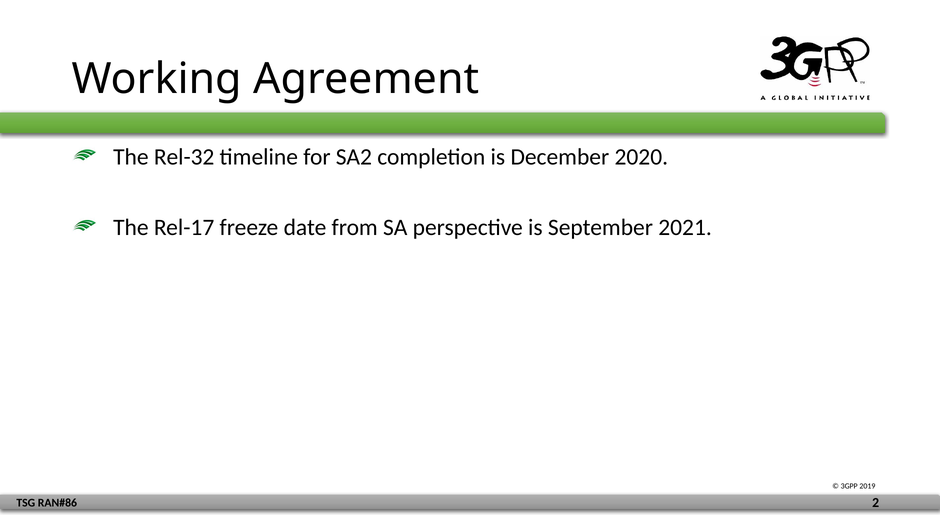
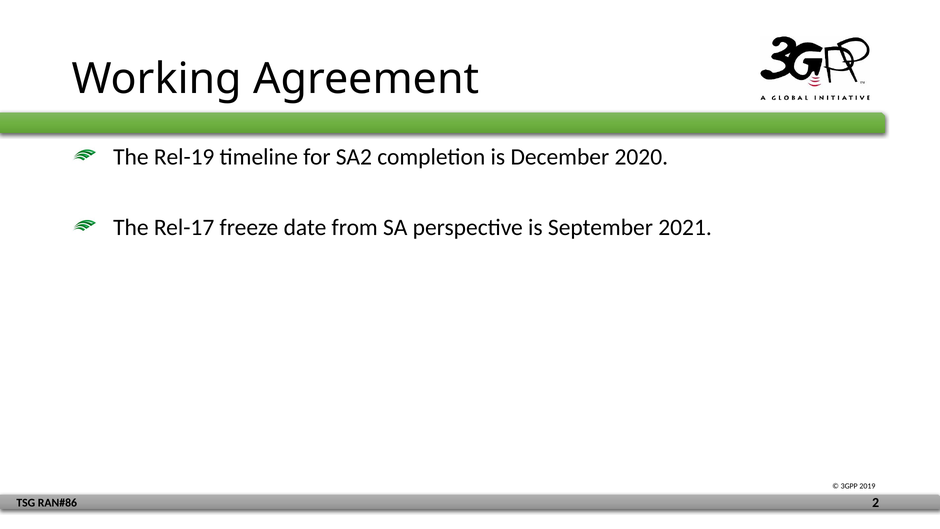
Rel-32: Rel-32 -> Rel-19
